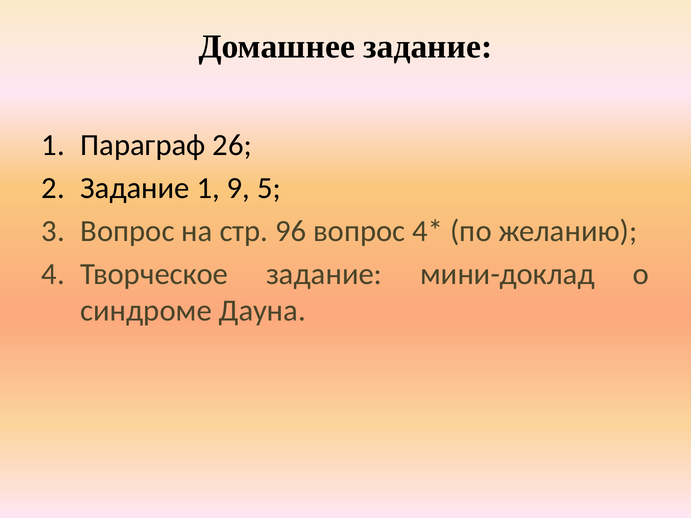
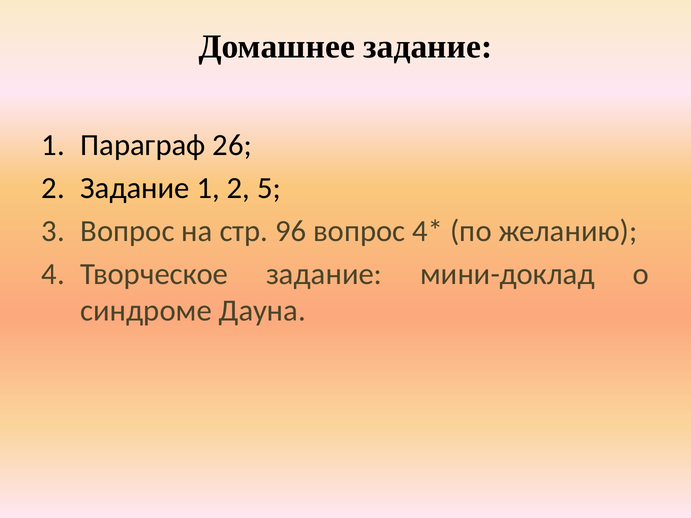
1 9: 9 -> 2
